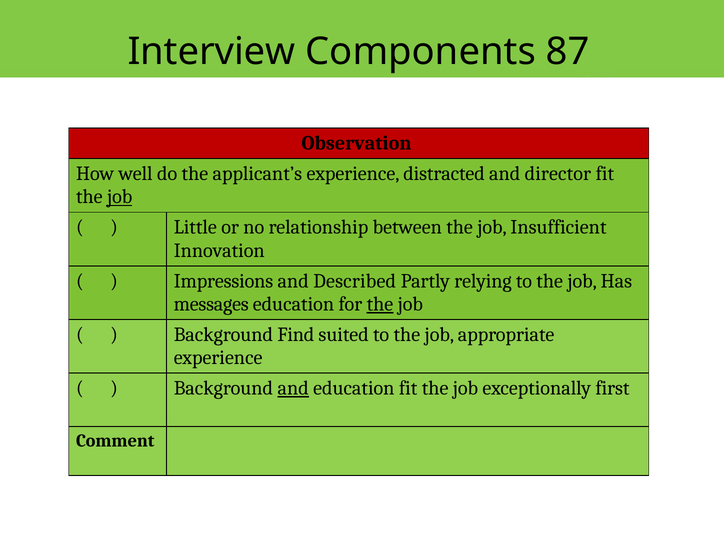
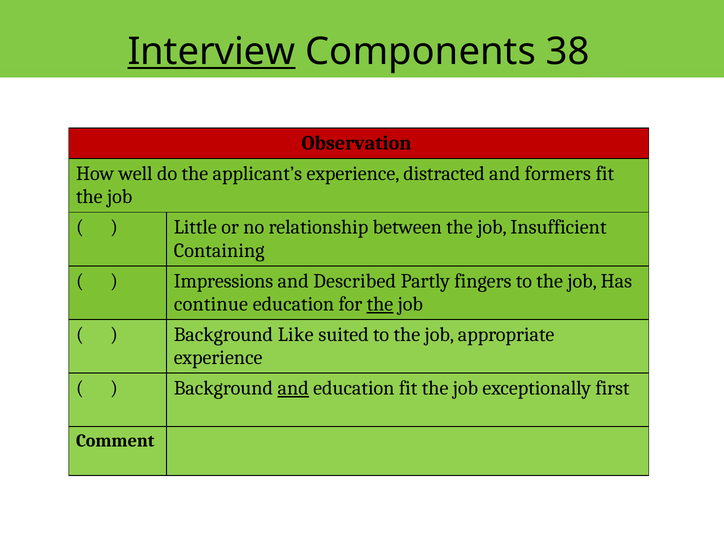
Interview underline: none -> present
87: 87 -> 38
director: director -> formers
job at (120, 197) underline: present -> none
Innovation: Innovation -> Containing
relying: relying -> fingers
messages: messages -> continue
Find: Find -> Like
